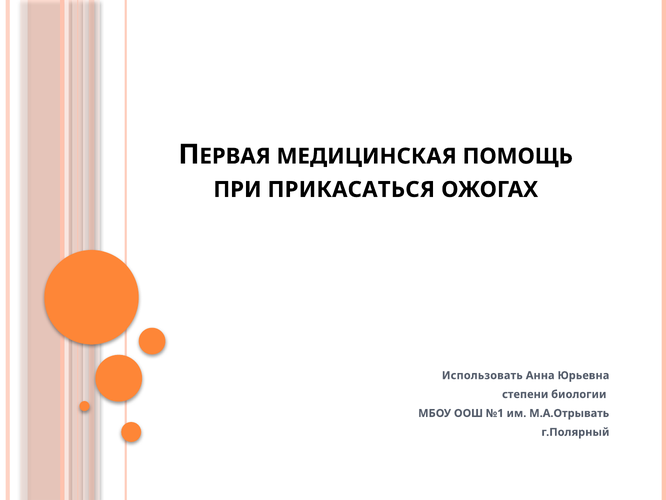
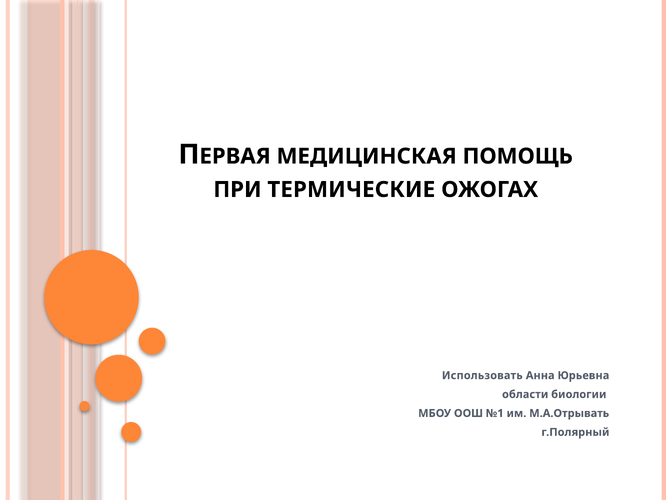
ПРИКАСАТЬСЯ: ПРИКАСАТЬСЯ -> ТЕРМИЧЕСКИЕ
степени: степени -> области
